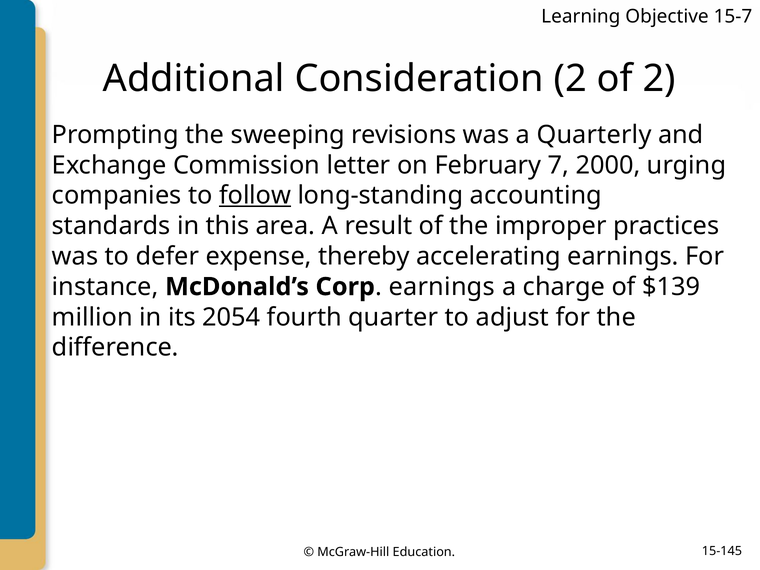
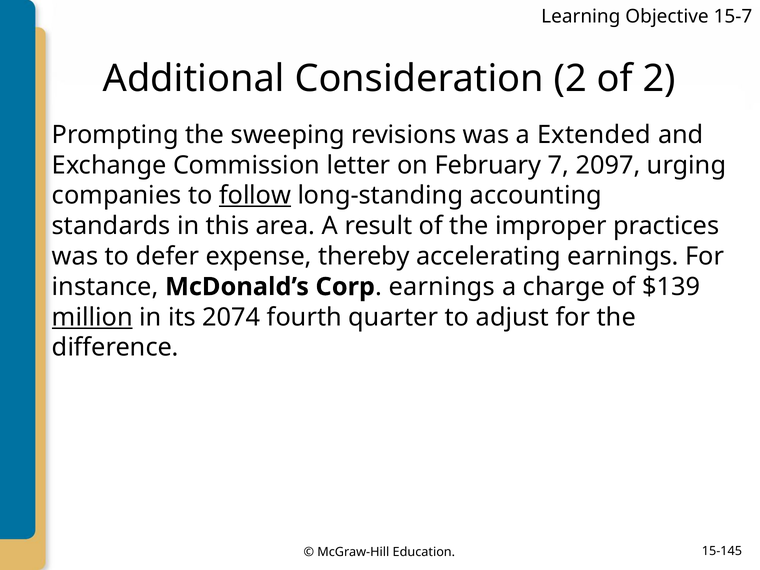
Quarterly: Quarterly -> Extended
2000: 2000 -> 2097
million underline: none -> present
2054: 2054 -> 2074
